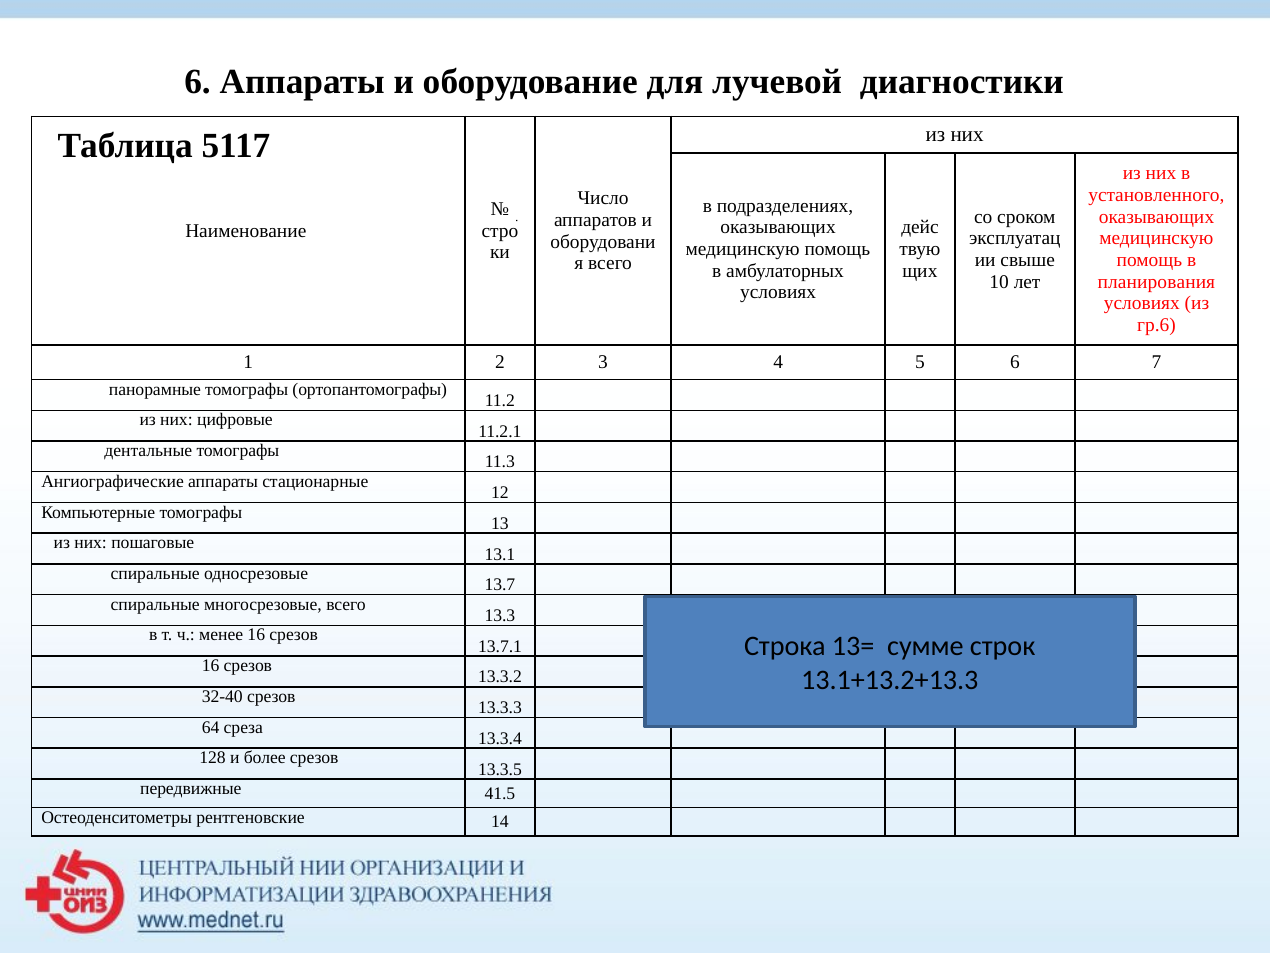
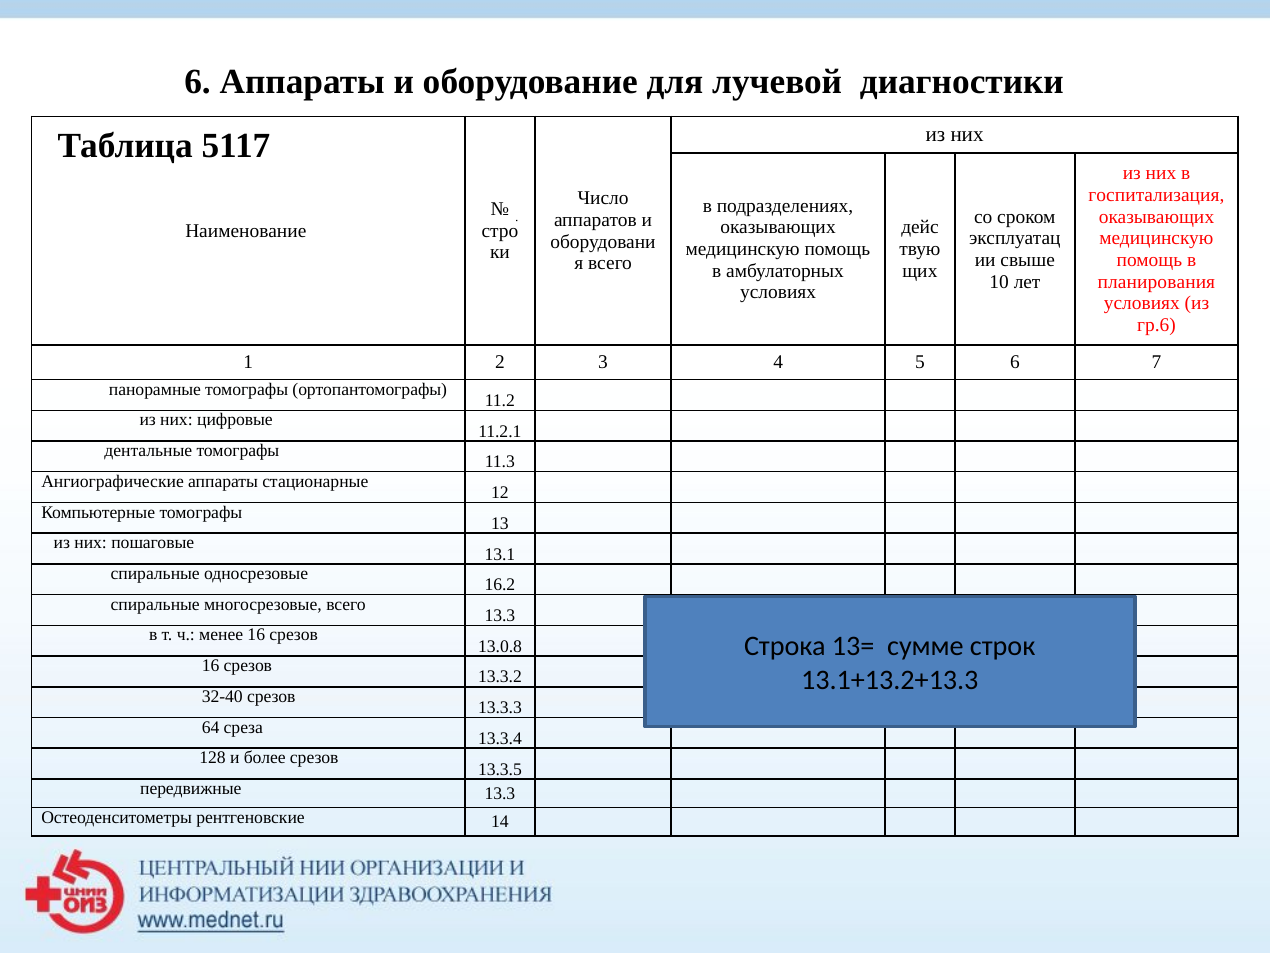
установленного: установленного -> госпитализация
13.7: 13.7 -> 16.2
13.7.1: 13.7.1 -> 13.0.8
передвижные 41.5: 41.5 -> 13.3
